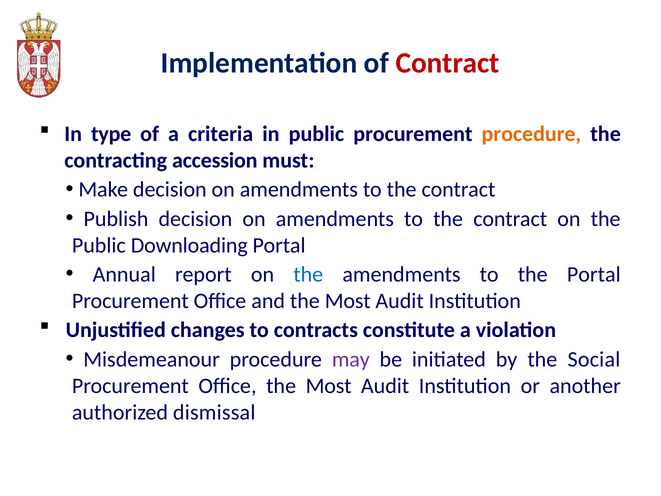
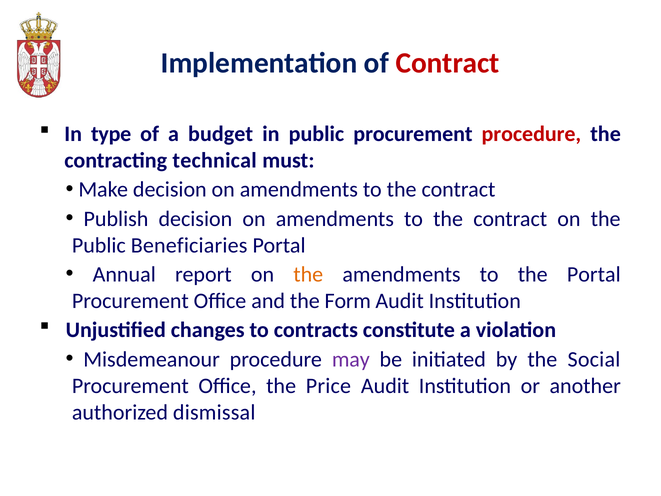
criteria: criteria -> budget
procedure at (531, 134) colour: orange -> red
accession: accession -> technical
Downloading: Downloading -> Beneficiaries
the at (308, 274) colour: blue -> orange
and the Most: Most -> Form
Office the Most: Most -> Price
